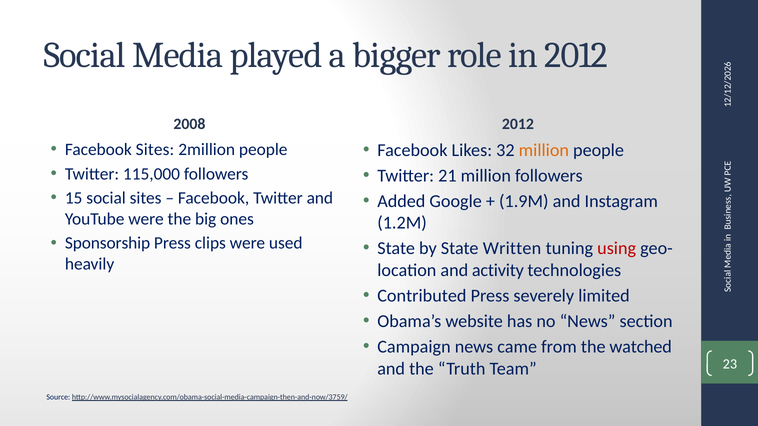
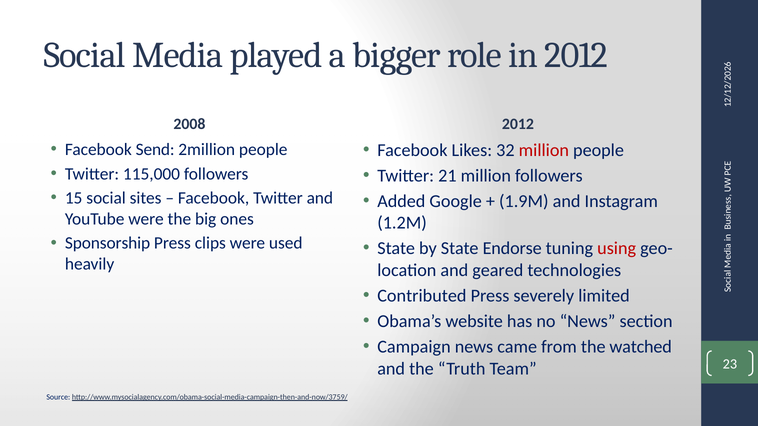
Facebook Sites: Sites -> Send
million at (544, 150) colour: orange -> red
Written: Written -> Endorse
activity: activity -> geared
